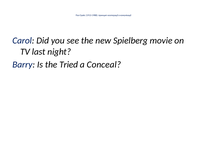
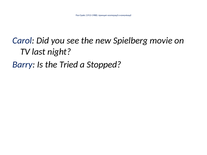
Conceal: Conceal -> Stopped
